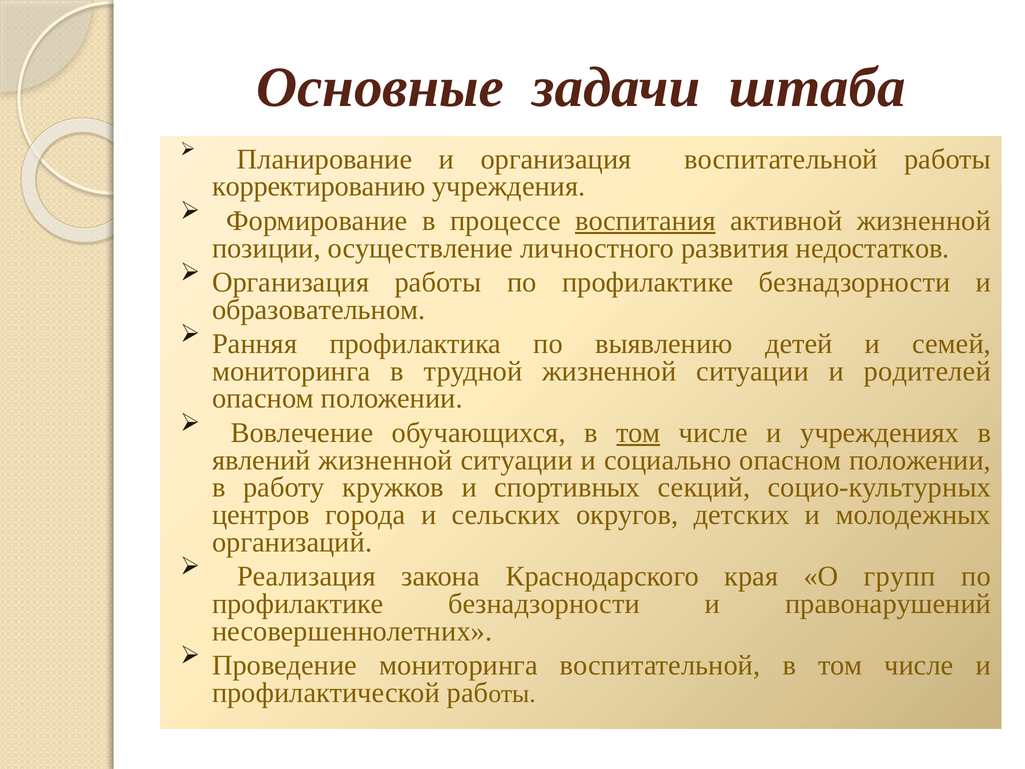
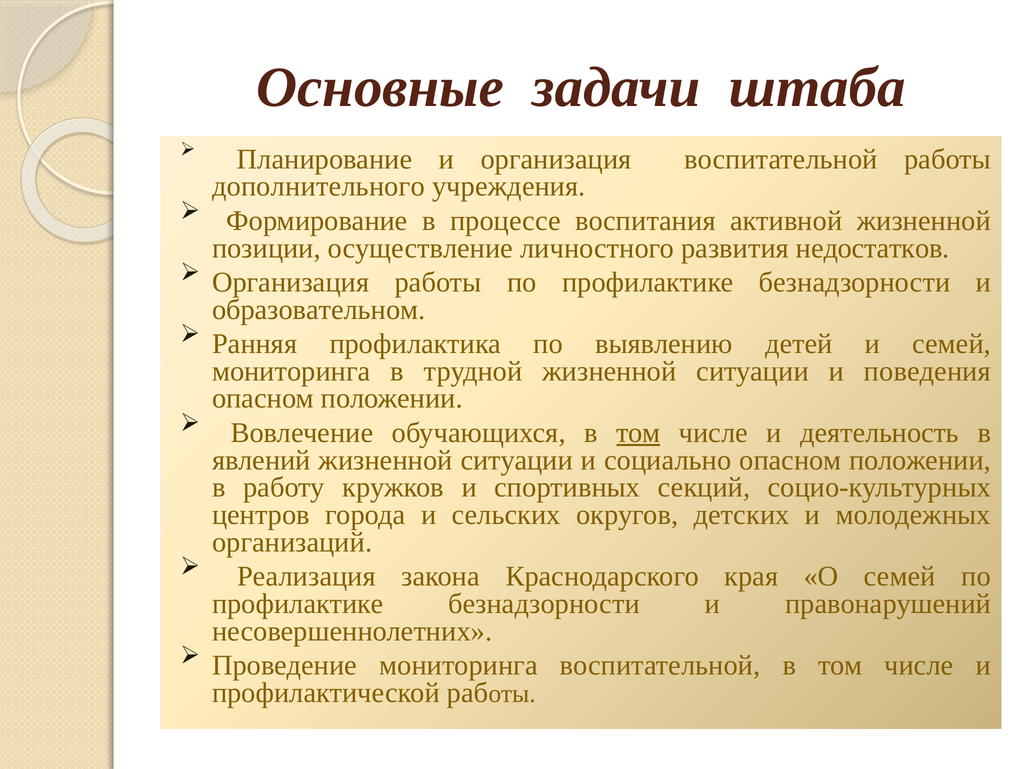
корректированию: корректированию -> дополнительного
воспитания underline: present -> none
родителей: родителей -> поведения
учреждениях: учреждениях -> деятельность
О групп: групп -> семей
